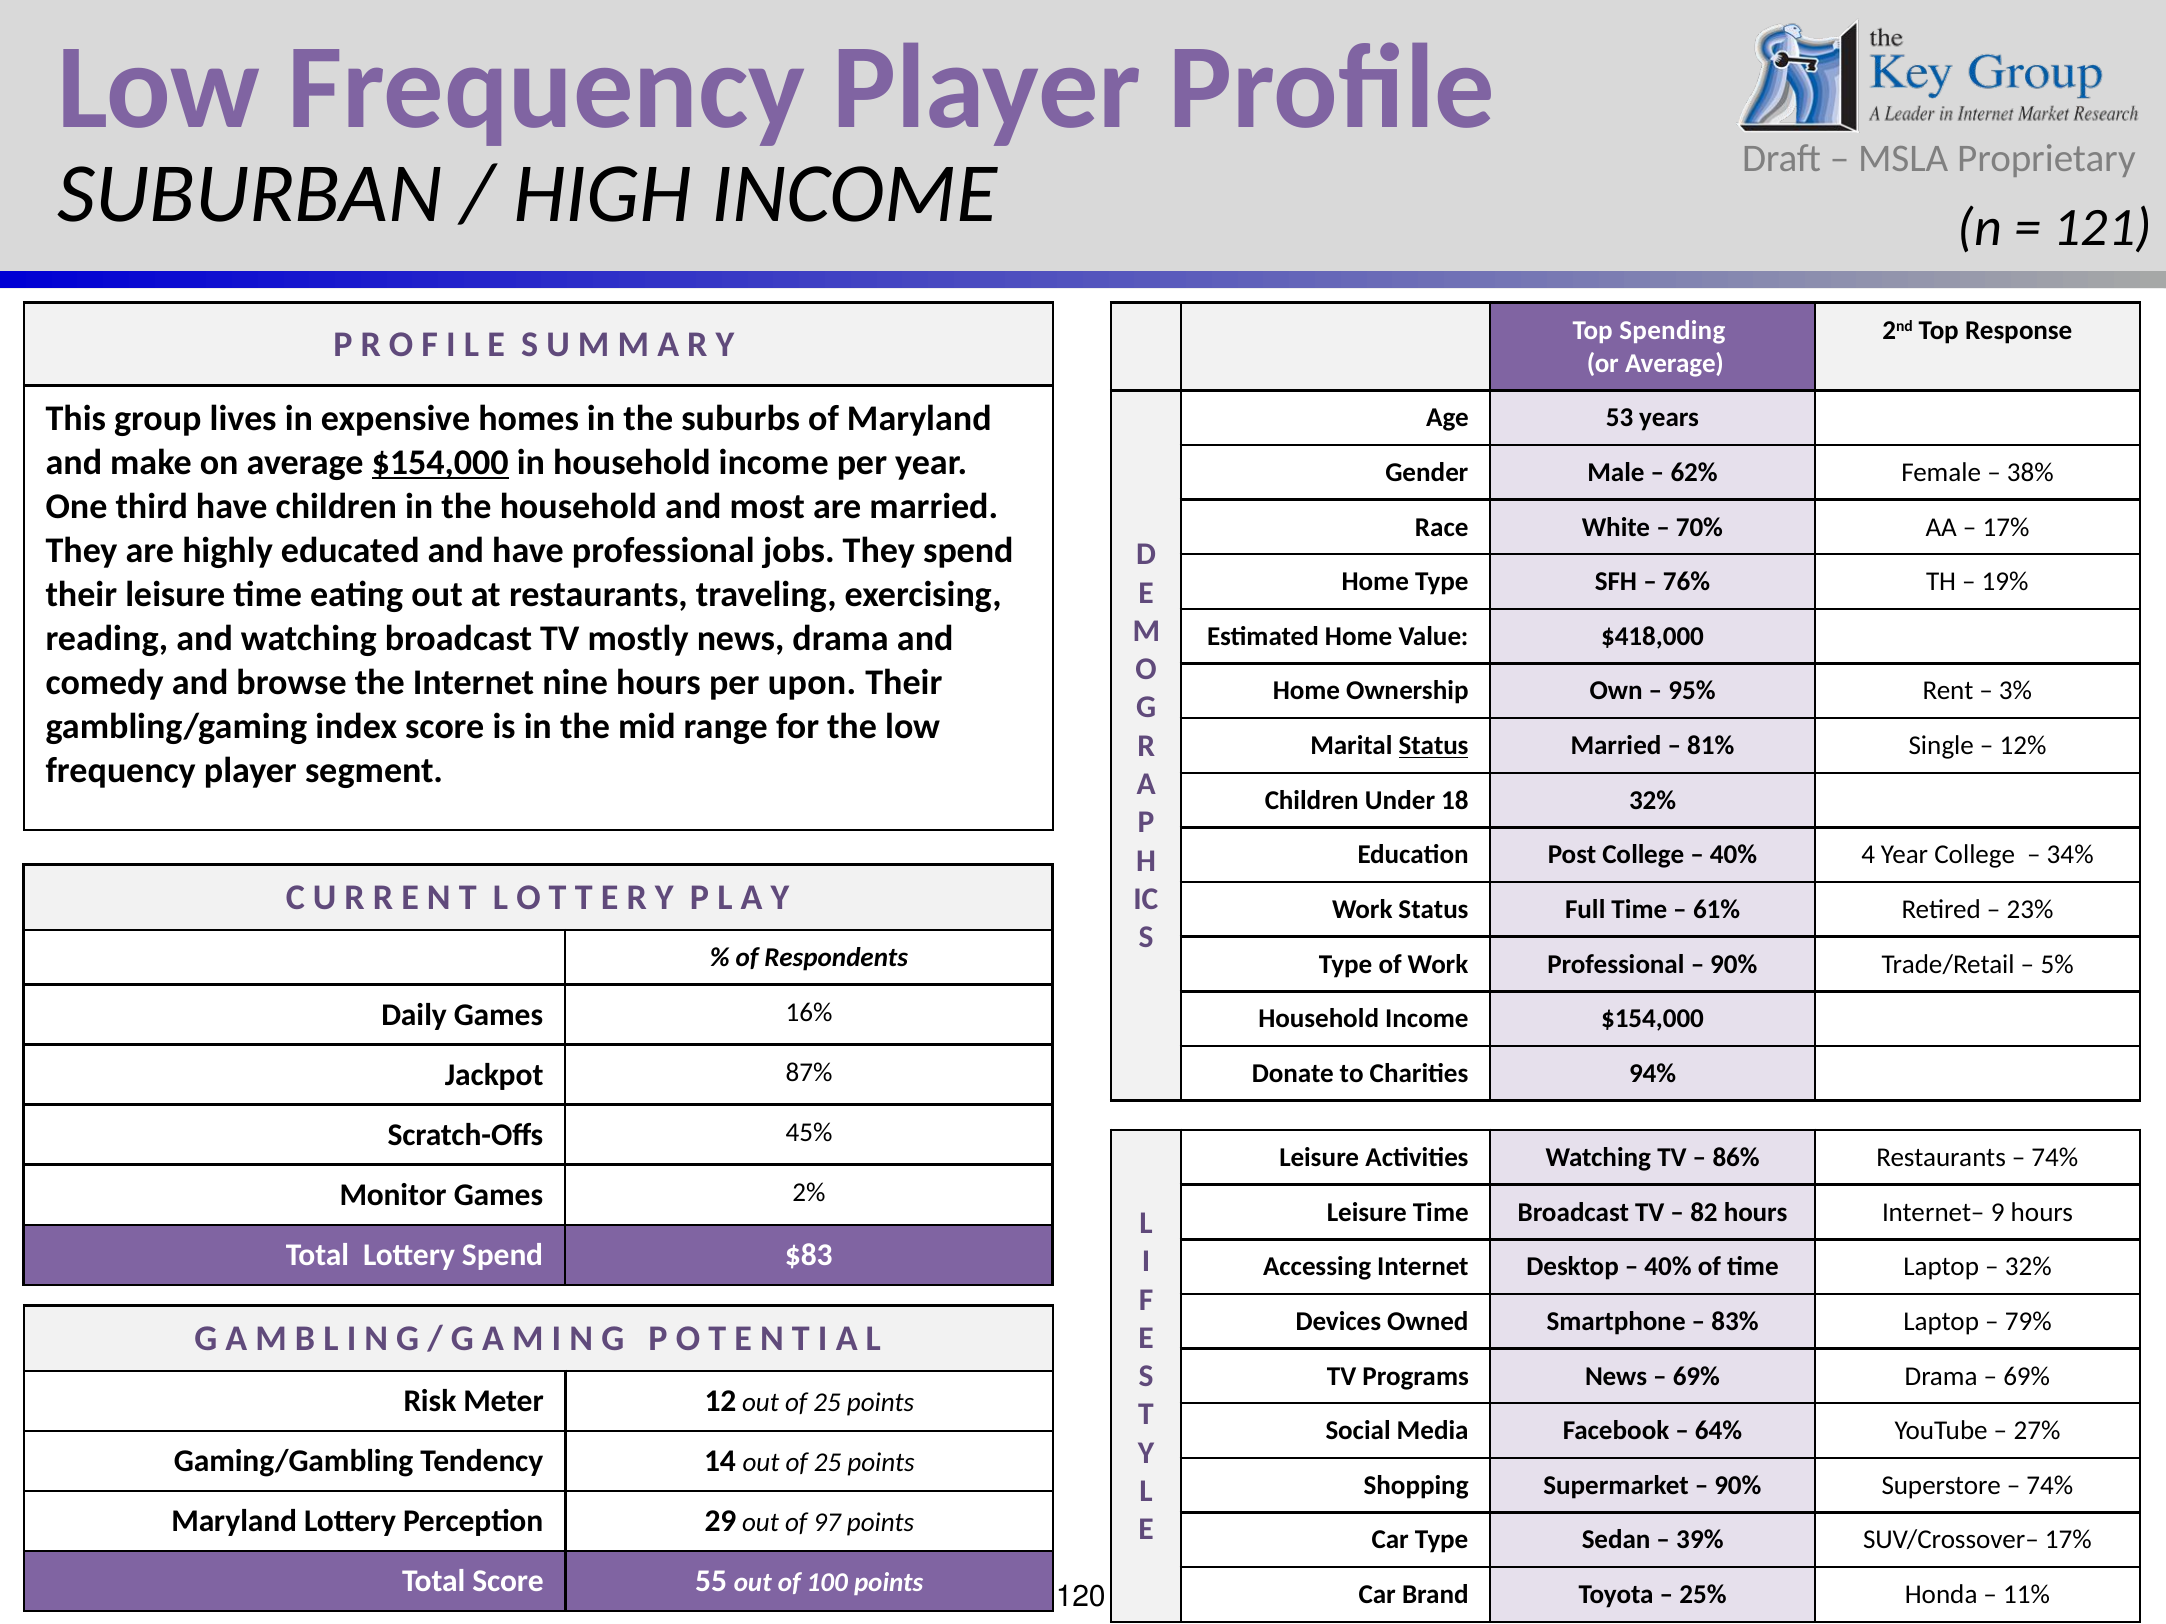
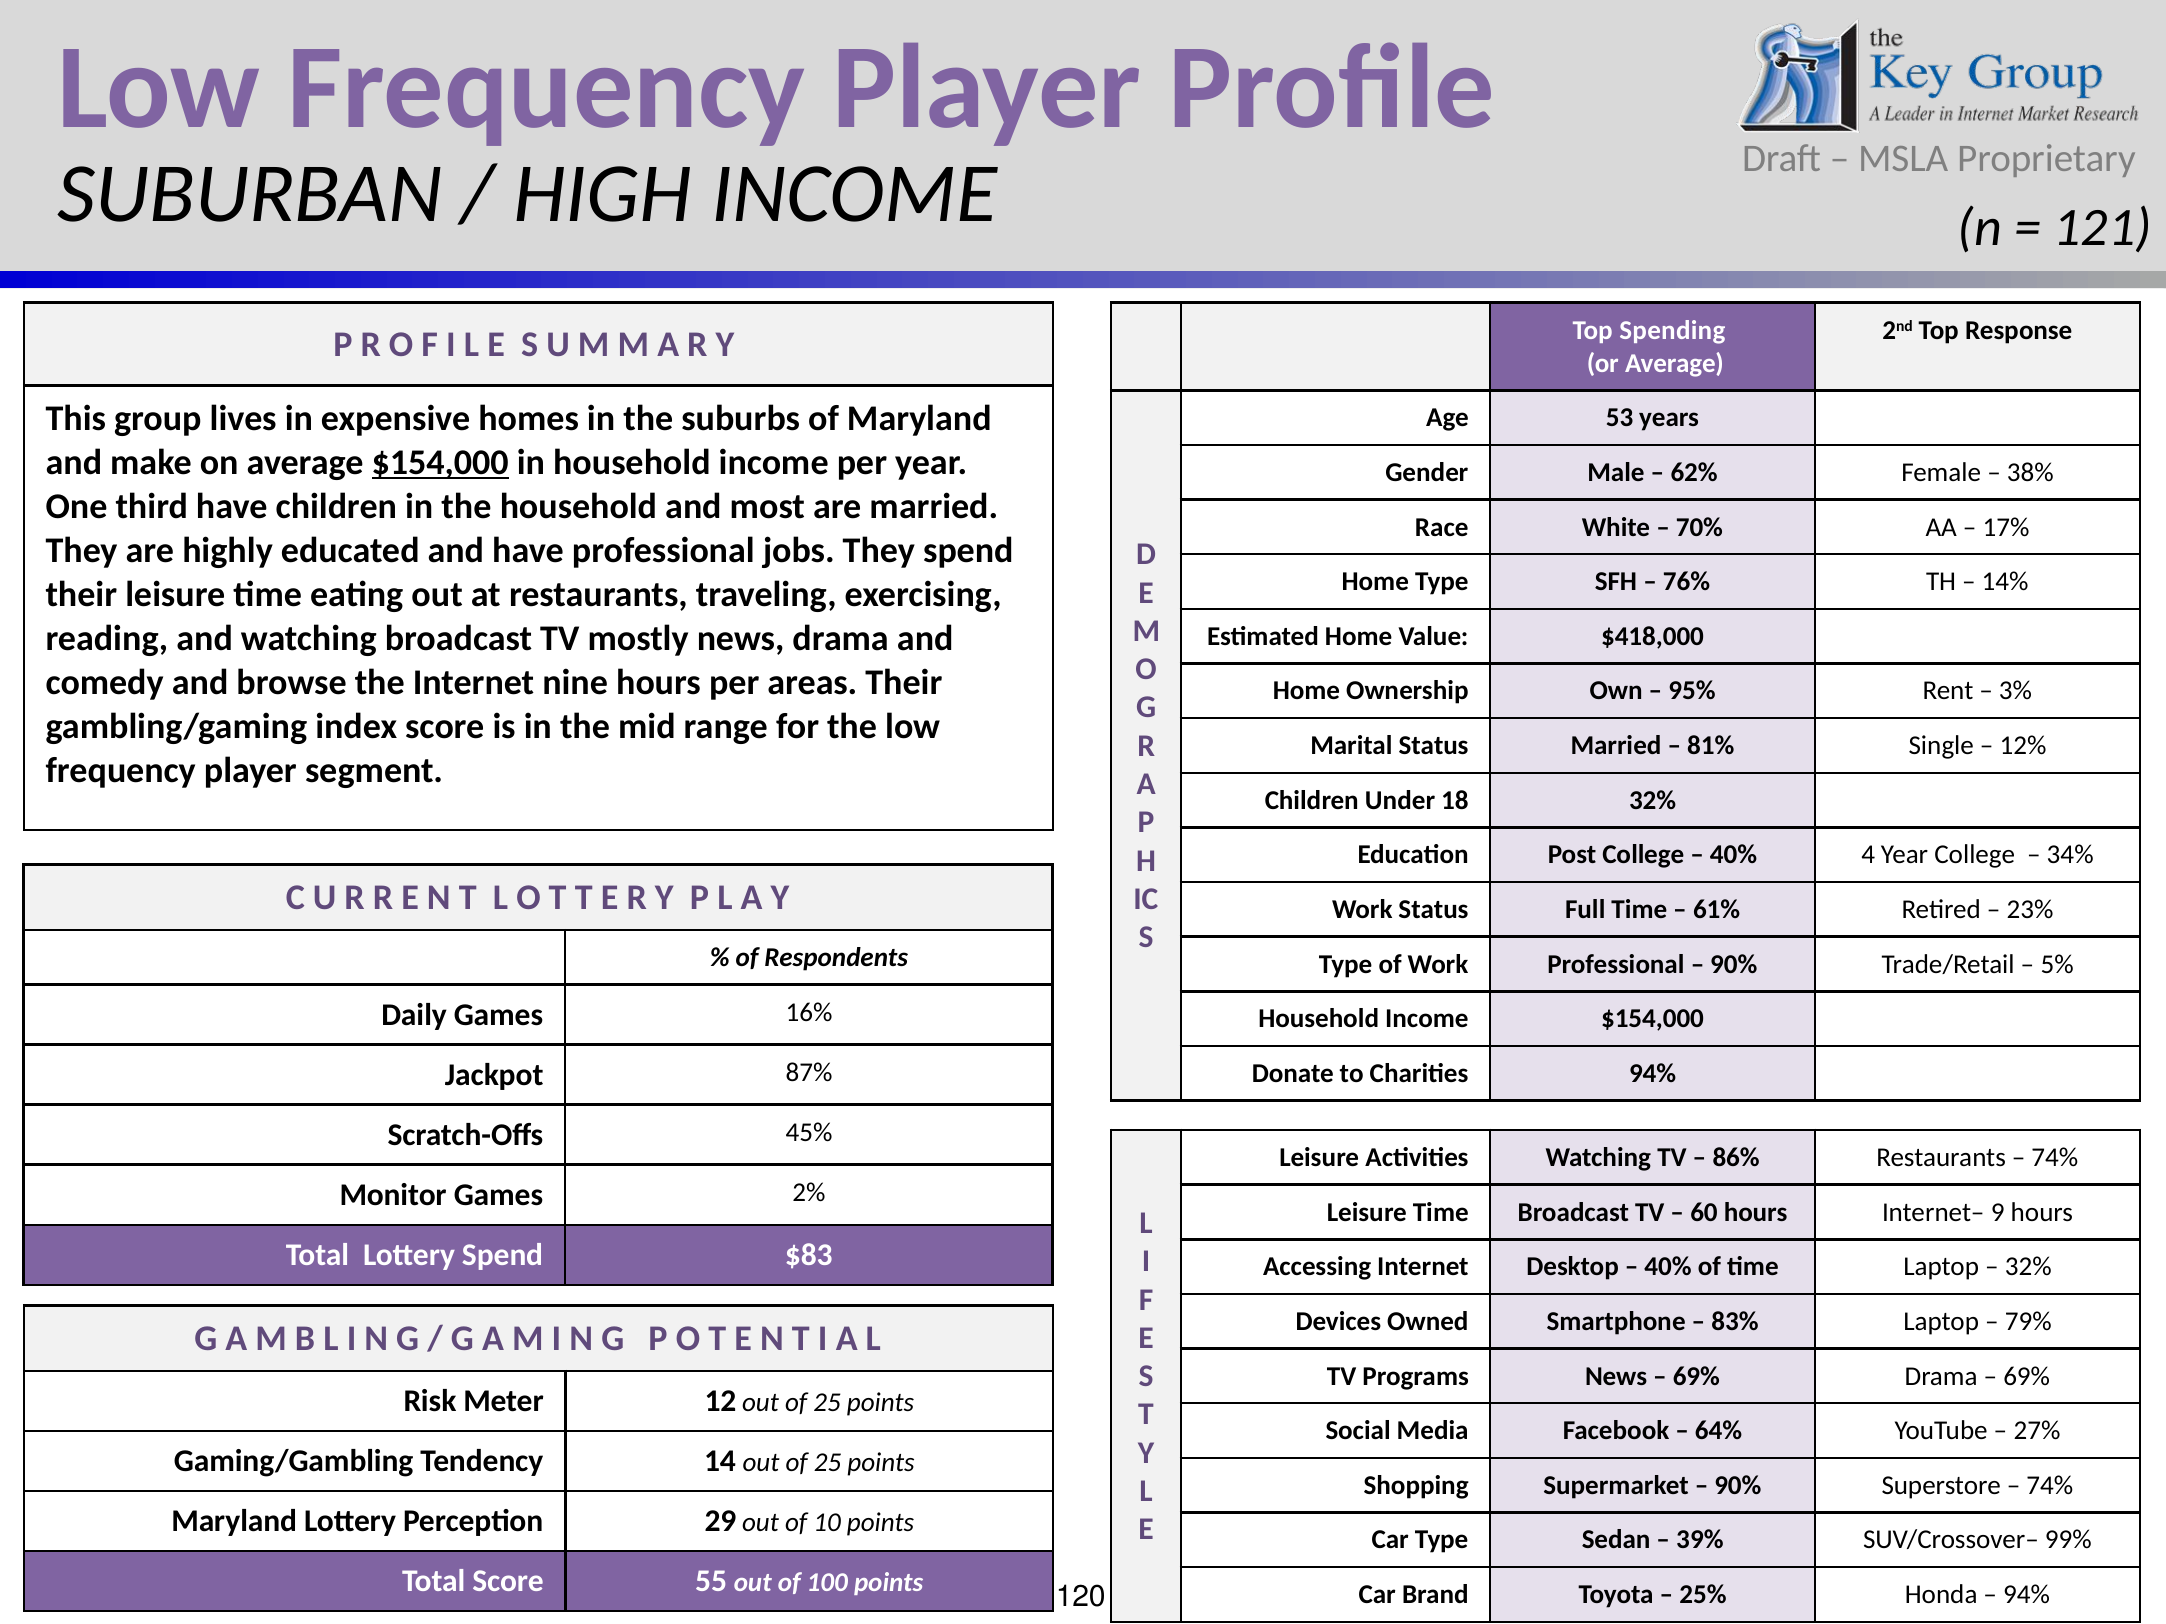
19%: 19% -> 14%
upon: upon -> areas
Status at (1434, 746) underline: present -> none
82: 82 -> 60
97: 97 -> 10
SUV/Crossover– 17%: 17% -> 99%
11% at (2027, 1595): 11% -> 94%
